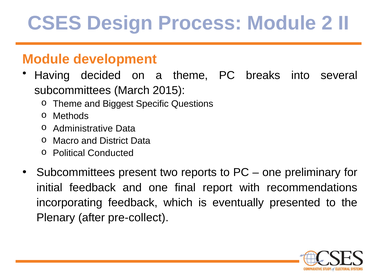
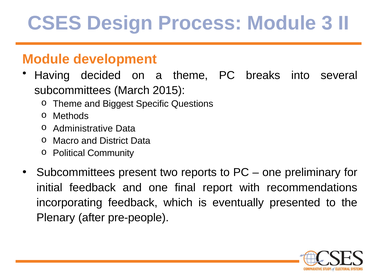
2: 2 -> 3
Conducted: Conducted -> Community
pre-collect: pre-collect -> pre-people
